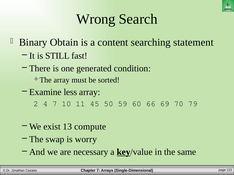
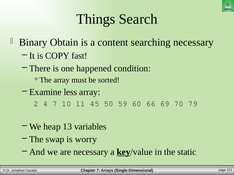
Wrong: Wrong -> Things
searching statement: statement -> necessary
STILL: STILL -> COPY
generated: generated -> happened
exist: exist -> heap
compute: compute -> variables
same: same -> static
